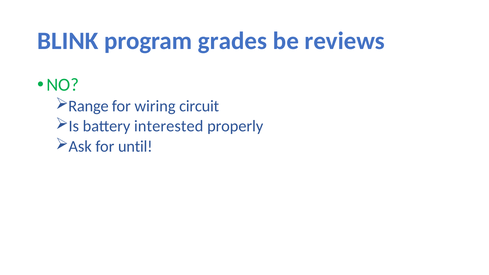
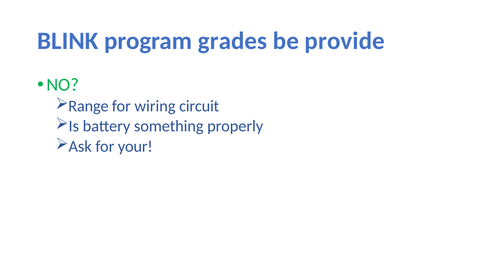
reviews: reviews -> provide
interested: interested -> something
until: until -> your
